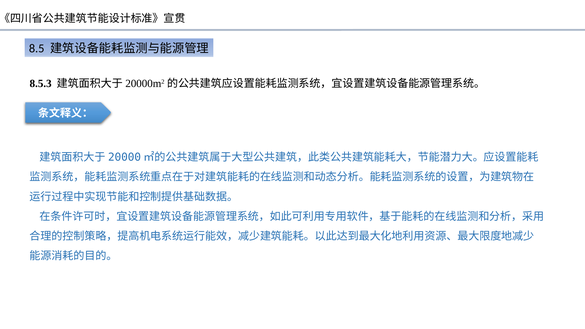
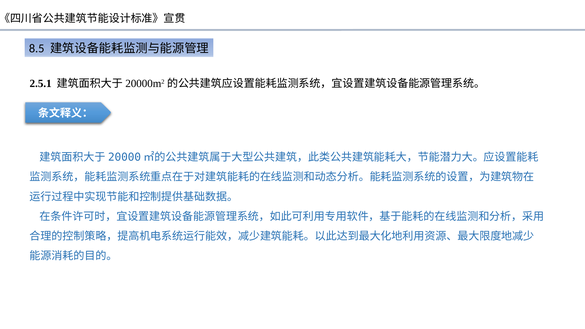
8.5.3: 8.5.3 -> 2.5.1
